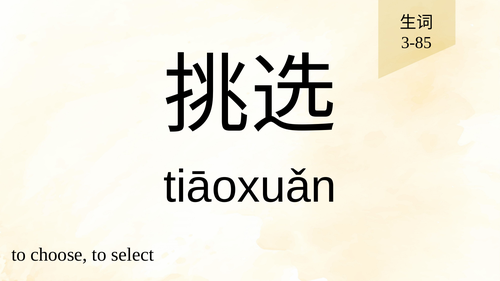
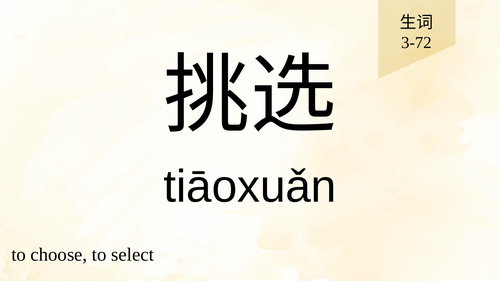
3-85: 3-85 -> 3-72
